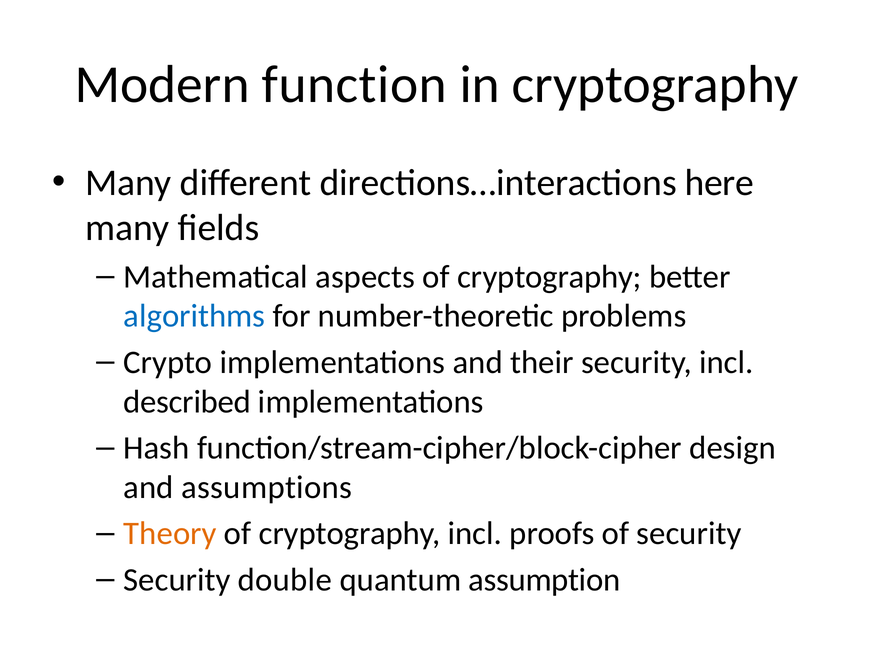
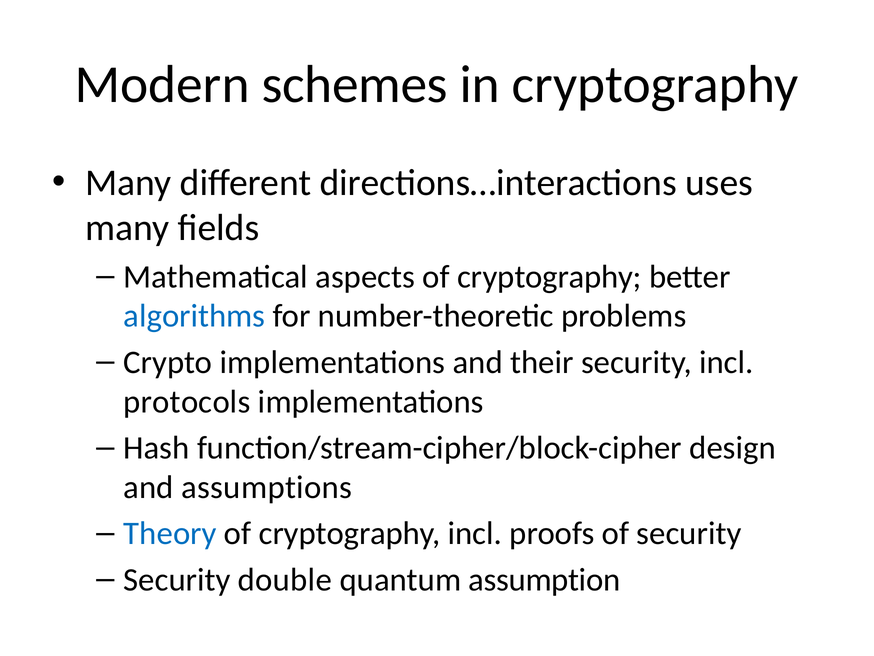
function: function -> schemes
here: here -> uses
described: described -> protocols
Theory colour: orange -> blue
